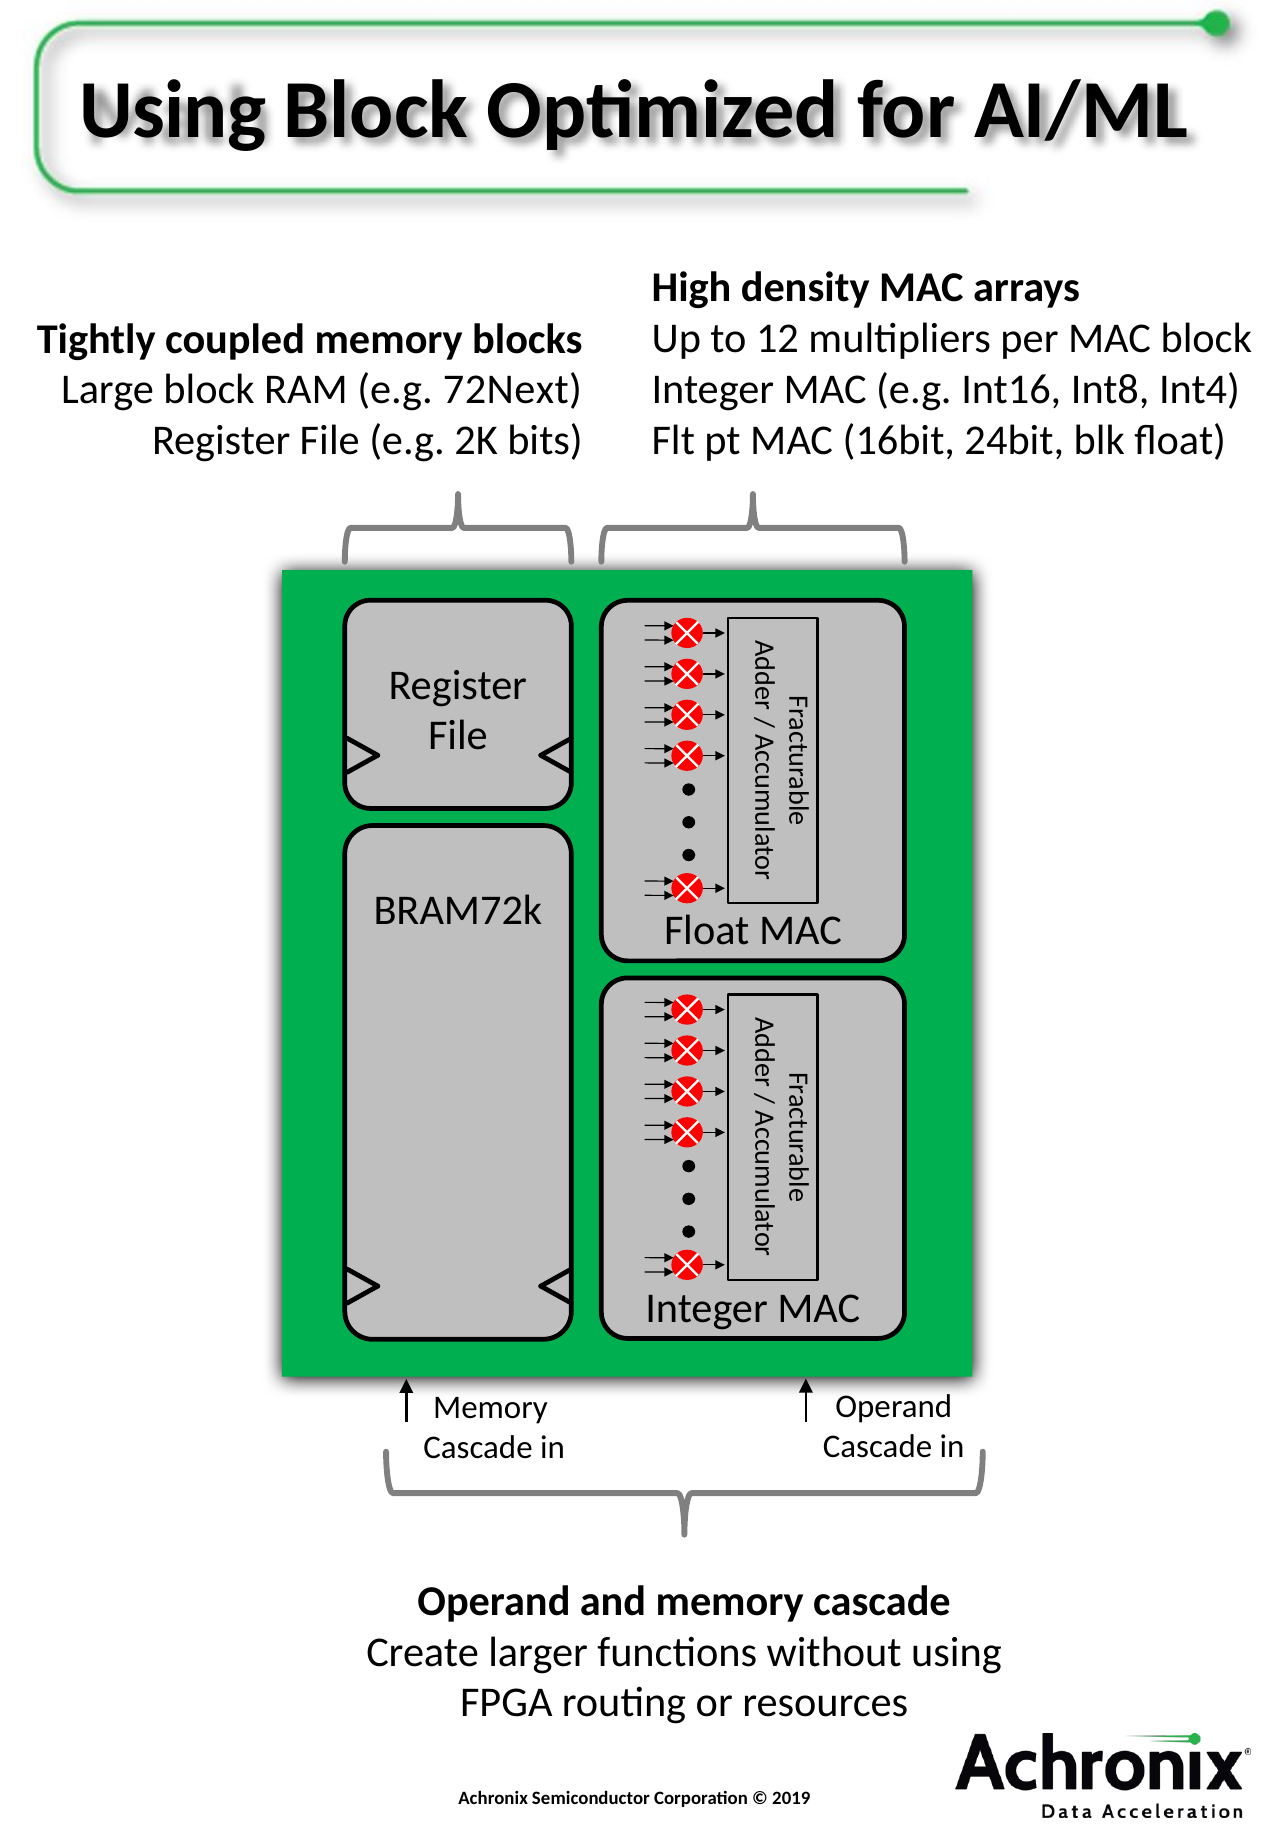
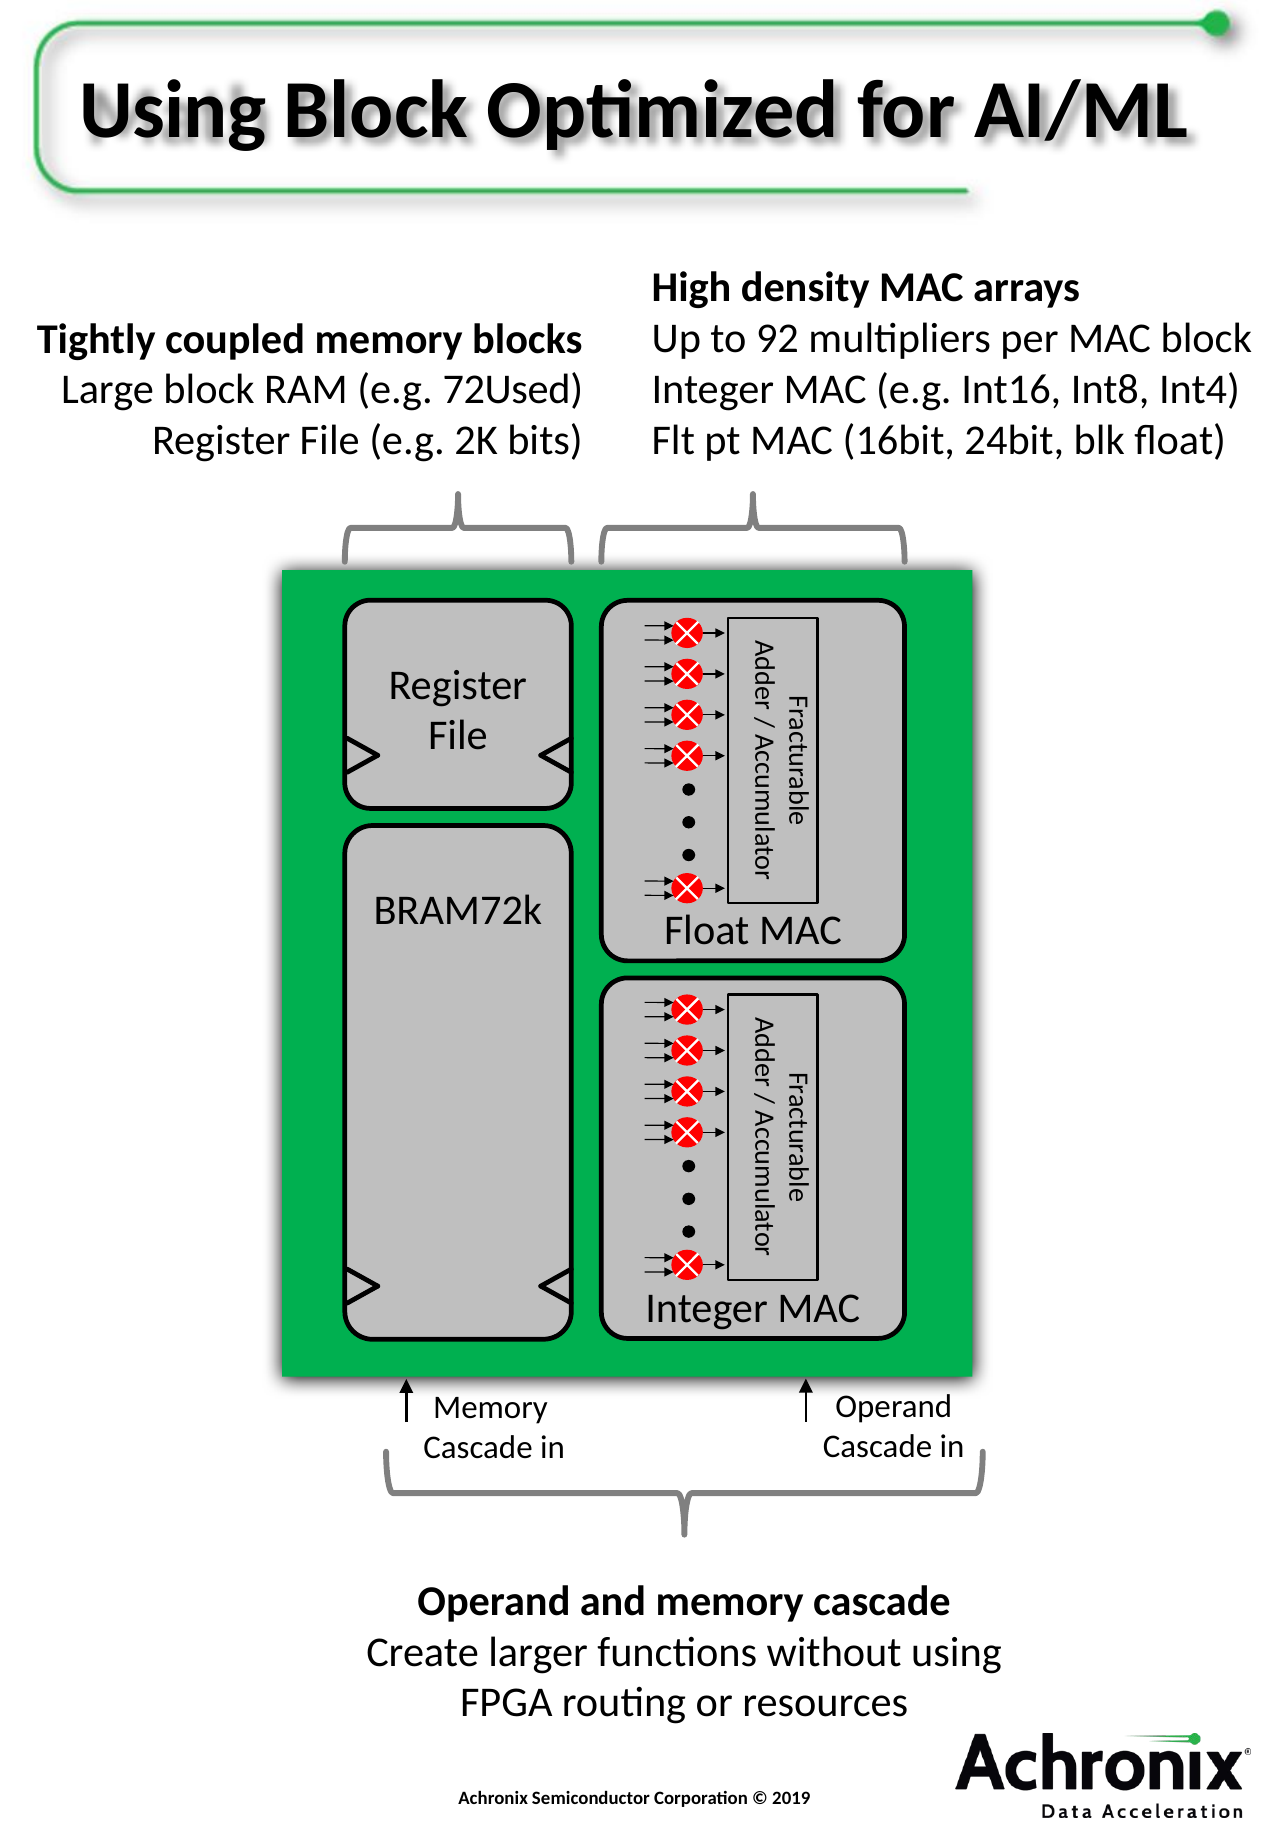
12: 12 -> 92
72Next: 72Next -> 72Used
